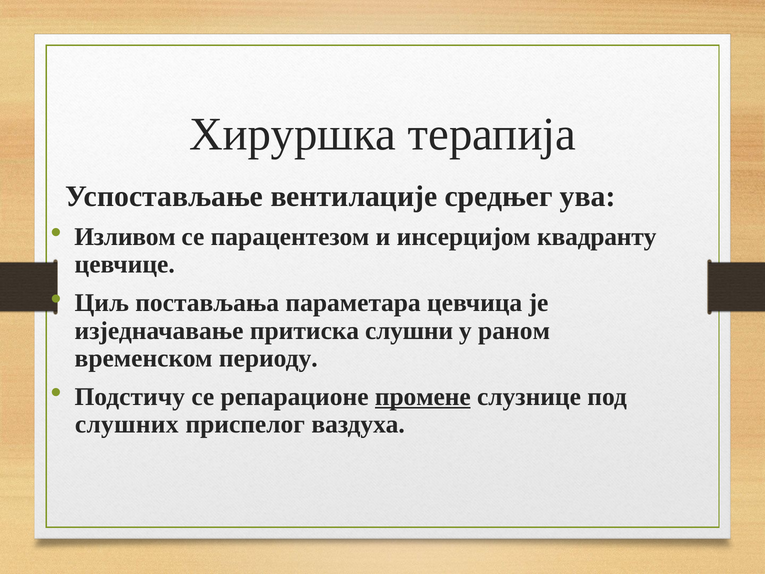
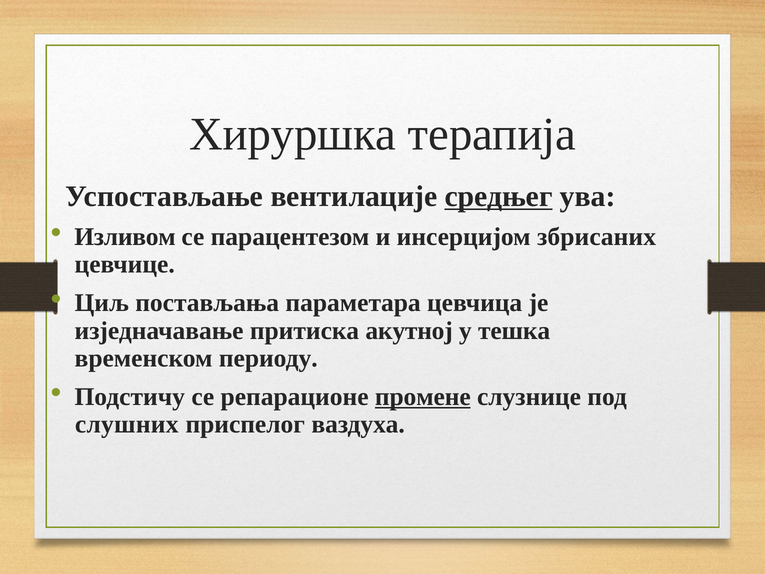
средњег underline: none -> present
квадранту: квадранту -> збрисаних
слушни: слушни -> акутној
раном: раном -> тешка
